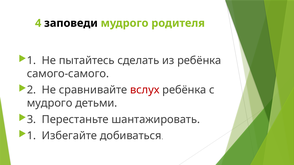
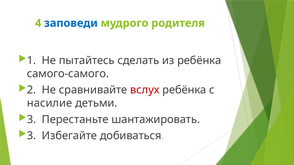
заповеди colour: black -> blue
мудрого at (50, 103): мудрого -> насилие
1 at (31, 136): 1 -> 3
